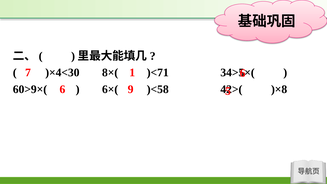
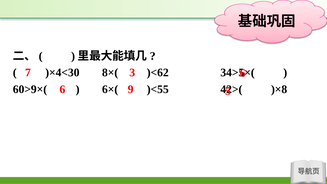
)<71: )<71 -> )<62
1: 1 -> 3
)<58: )<58 -> )<55
